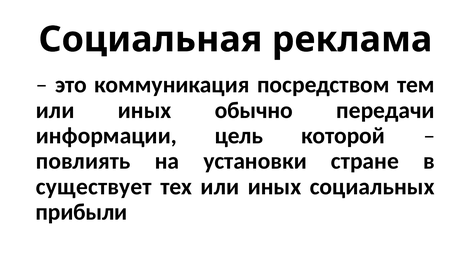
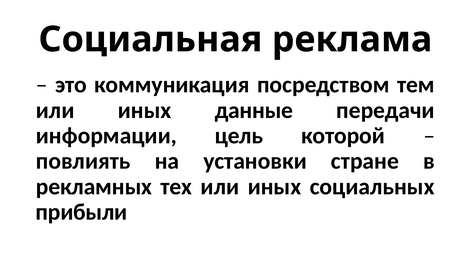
обычно: обычно -> данные
существует: существует -> рекламных
